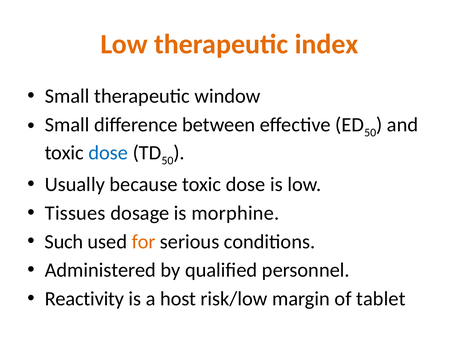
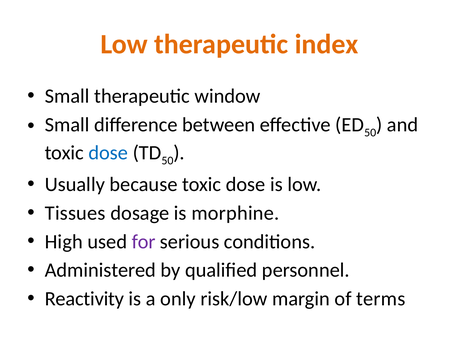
Such: Such -> High
for colour: orange -> purple
host: host -> only
tablet: tablet -> terms
